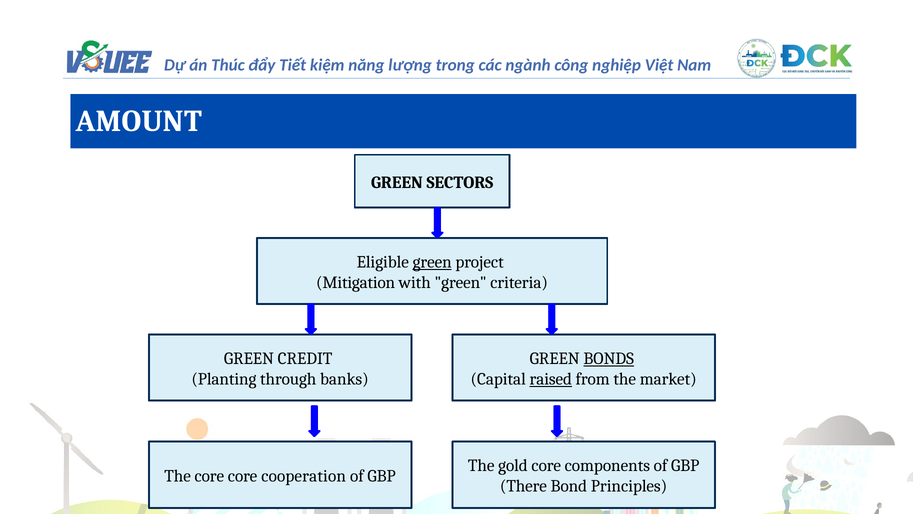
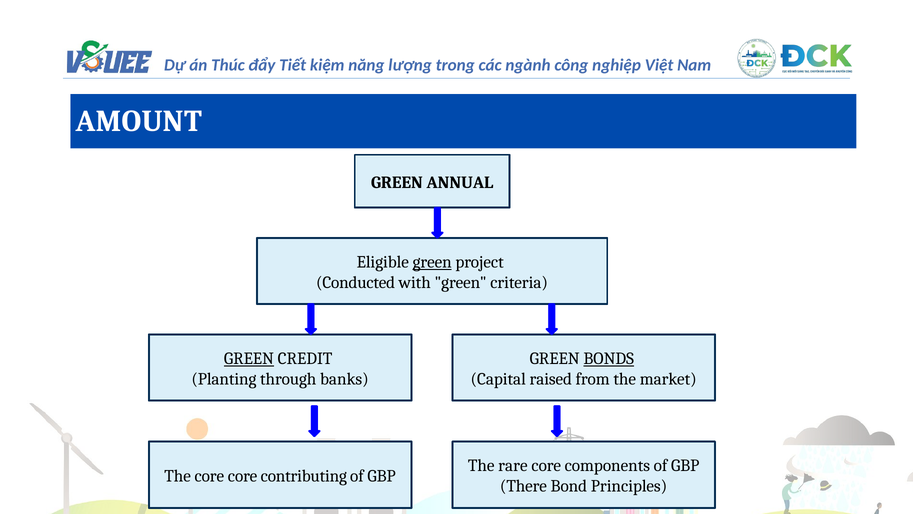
SECTORS: SECTORS -> ANNUAL
Mitigation: Mitigation -> Conducted
GREEN at (249, 358) underline: none -> present
raised underline: present -> none
gold: gold -> rare
cooperation: cooperation -> contributing
